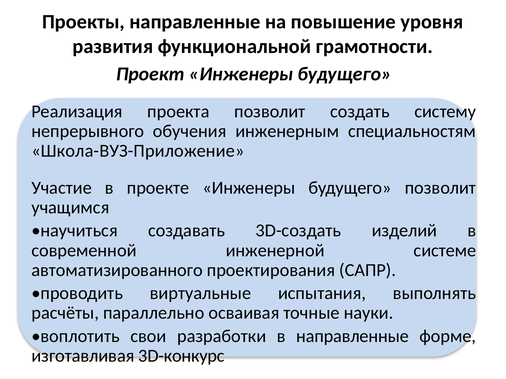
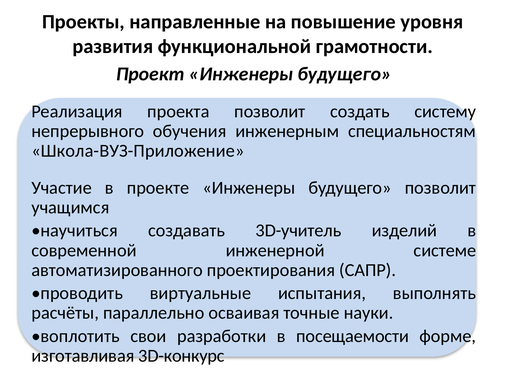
3D-создать: 3D-создать -> 3D-учитель
в направленные: направленные -> посещаемости
